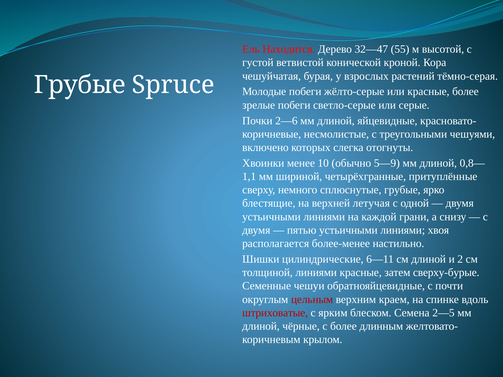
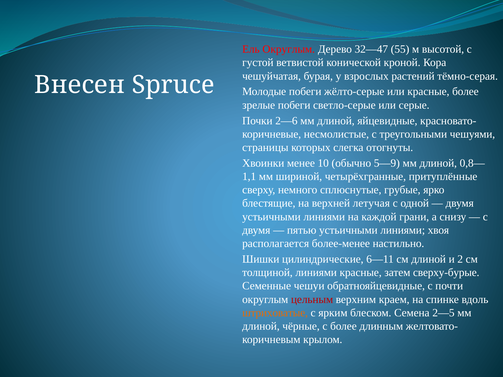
Ель Находится: Находится -> Округлым
Грубые at (80, 85): Грубые -> Внесен
включено: включено -> страницы
штриховатые colour: red -> orange
